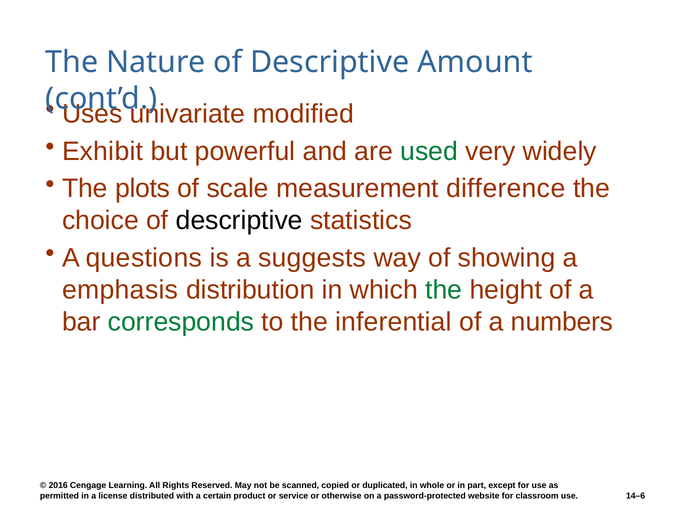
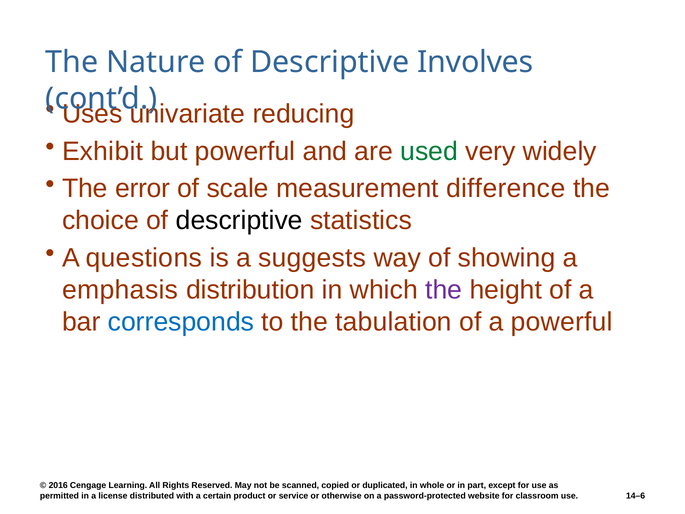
Amount: Amount -> Involves
modified: modified -> reducing
plots: plots -> error
the at (444, 290) colour: green -> purple
corresponds colour: green -> blue
inferential: inferential -> tabulation
a numbers: numbers -> powerful
